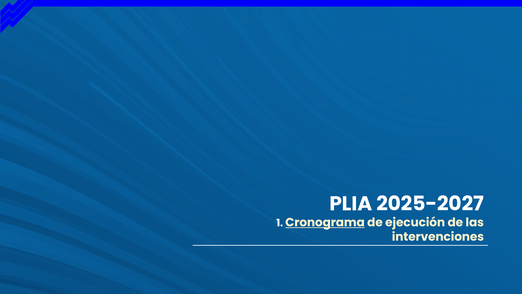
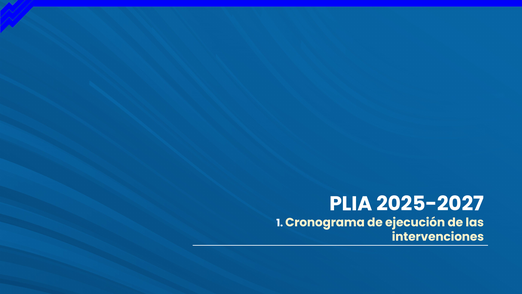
Cronograma underline: present -> none
